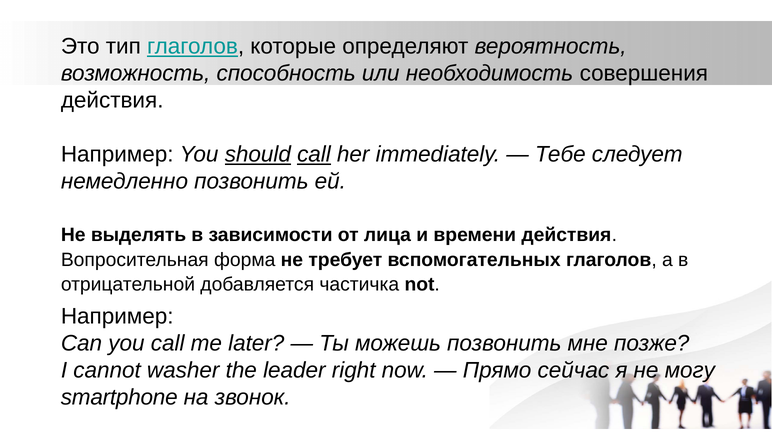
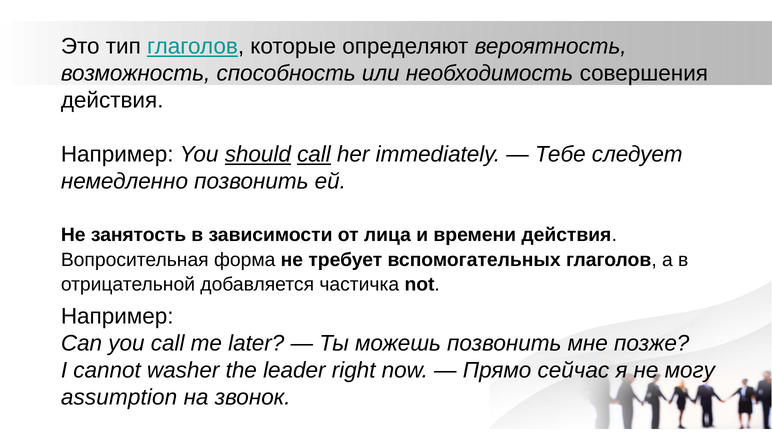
выделять: выделять -> занятость
smartphone: smartphone -> assumption
